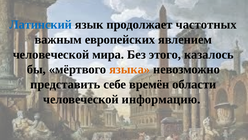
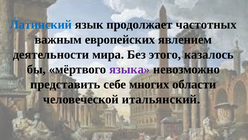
человеческой at (51, 54): человеческой -> деятельности
языка colour: orange -> purple
времён: времён -> многих
информацию: информацию -> итальянский
